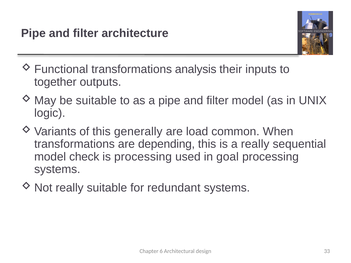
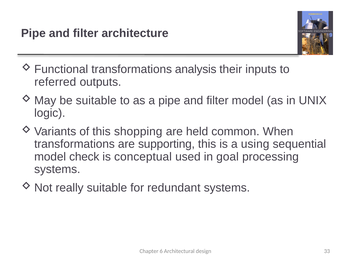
together: together -> referred
generally: generally -> shopping
load: load -> held
depending: depending -> supporting
a really: really -> using
is processing: processing -> conceptual
